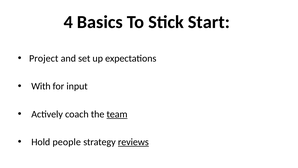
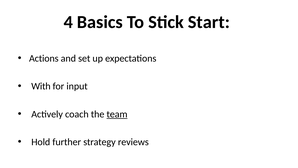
Project: Project -> Actions
people: people -> further
reviews underline: present -> none
